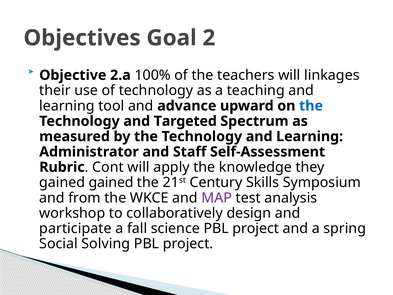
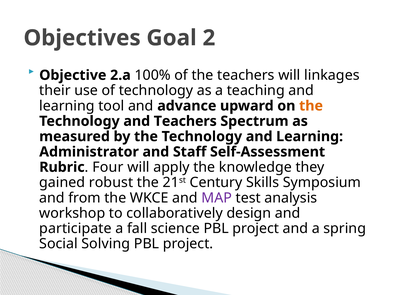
the at (311, 106) colour: blue -> orange
and Targeted: Targeted -> Teachers
Cont: Cont -> Four
gained gained: gained -> robust
